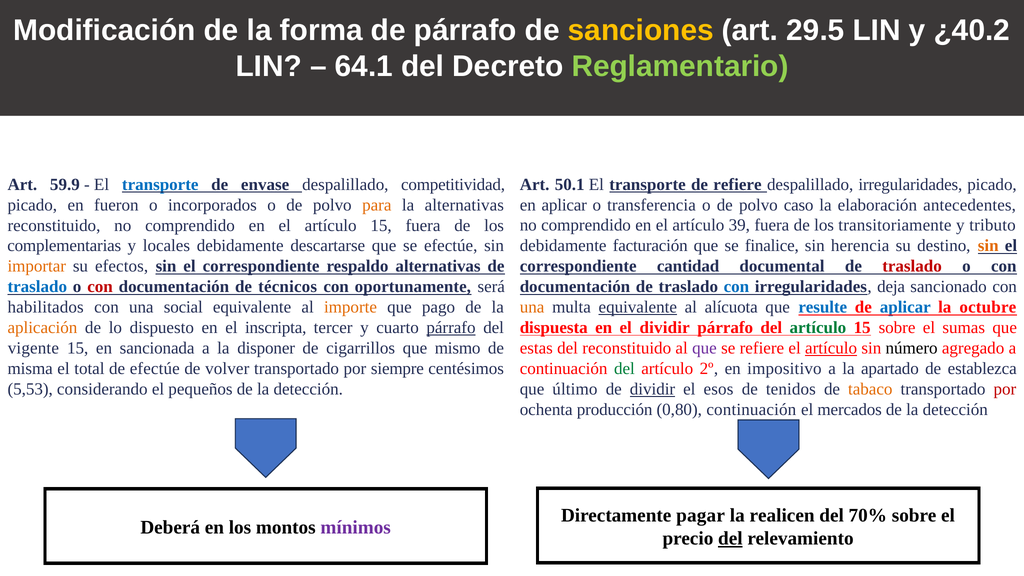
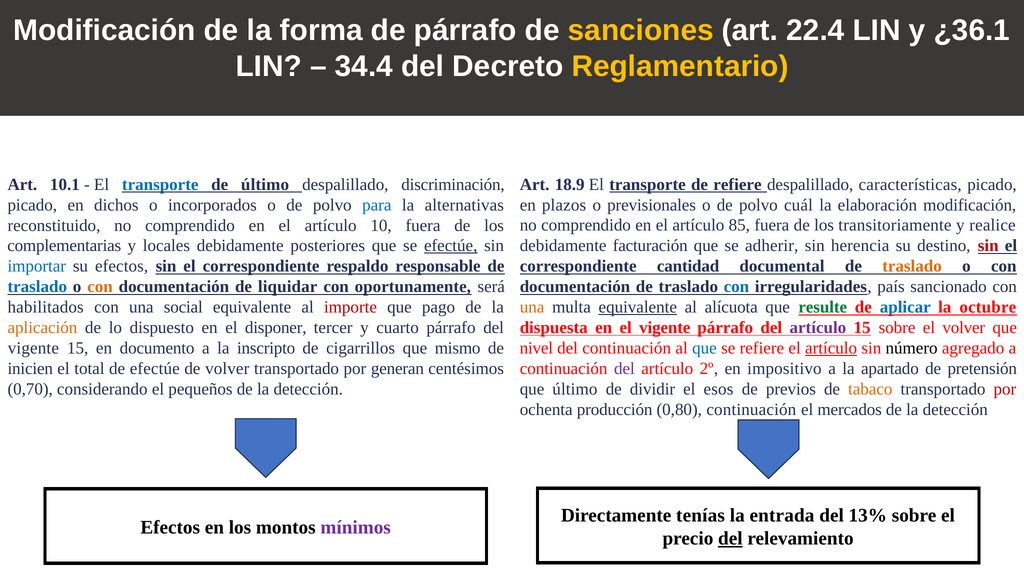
29.5: 29.5 -> 22.4
¿40.2: ¿40.2 -> ¿36.1
64.1: 64.1 -> 34.4
Reglamentario colour: light green -> yellow
50.1: 50.1 -> 18.9
despalillado irregularidades: irregularidades -> características
59.9: 59.9 -> 10.1
de envase: envase -> último
competitividad: competitividad -> discriminación
fueron: fueron -> dichos
para colour: orange -> blue
en aplicar: aplicar -> plazos
transferencia: transferencia -> previsionales
caso: caso -> cuál
elaboración antecedentes: antecedentes -> modificación
el artículo 15: 15 -> 10
39: 39 -> 85
tributo: tributo -> realice
descartarse: descartarse -> posteriores
efectúe at (451, 246) underline: none -> present
finalice: finalice -> adherir
sin at (988, 246) colour: orange -> red
importar colour: orange -> blue
respaldo alternativas: alternativas -> responsable
traslado at (912, 266) colour: red -> orange
con at (100, 287) colour: red -> orange
técnicos: técnicos -> liquidar
deja: deja -> país
importe colour: orange -> red
resulte colour: blue -> green
inscripta: inscripta -> disponer
párrafo at (451, 328) underline: present -> none
el dividir: dividir -> vigente
artículo at (818, 328) colour: green -> purple
el sumas: sumas -> volver
estas: estas -> nivel
del reconstituido: reconstituido -> continuación
que at (705, 348) colour: purple -> blue
sancionada: sancionada -> documento
disponer: disponer -> inscripto
del at (624, 369) colour: green -> purple
establezca: establezca -> pretensión
misma: misma -> inicien
siempre: siempre -> generan
dividir at (652, 389) underline: present -> none
tenidos: tenidos -> previos
5,53: 5,53 -> 0,70
pagar: pagar -> tenías
realicen: realicen -> entrada
70%: 70% -> 13%
Deberá at (170, 527): Deberá -> Efectos
